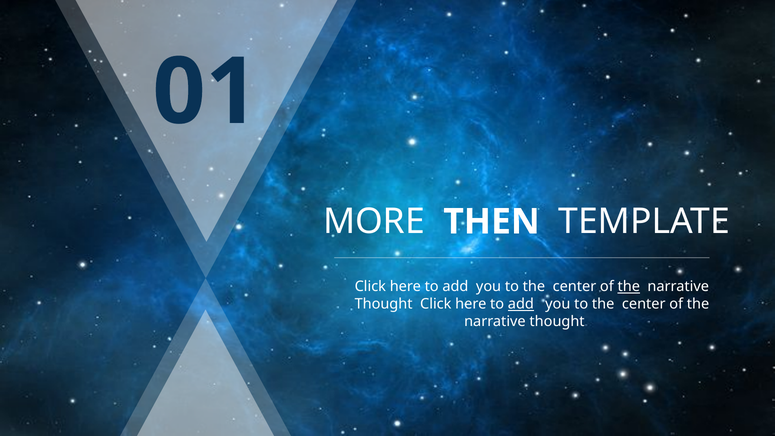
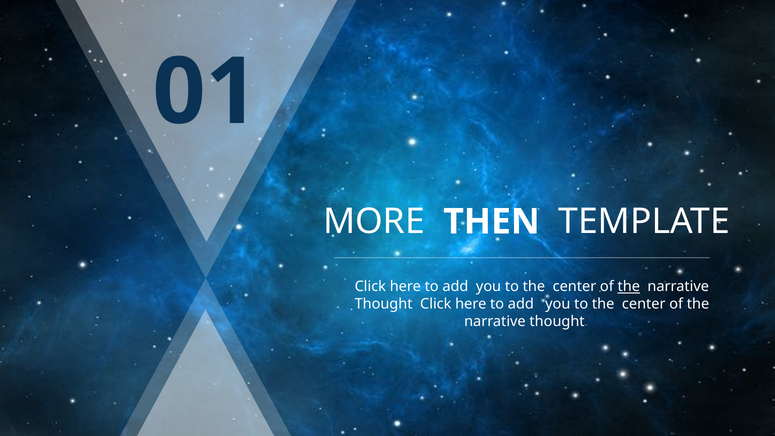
add at (521, 304) underline: present -> none
